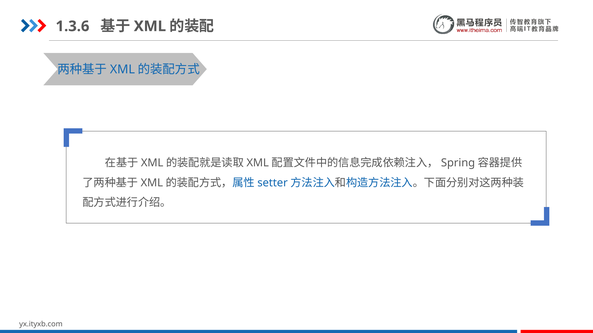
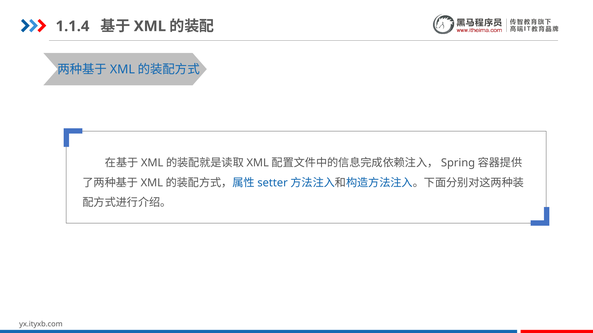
1.3.6: 1.3.6 -> 1.1.4
